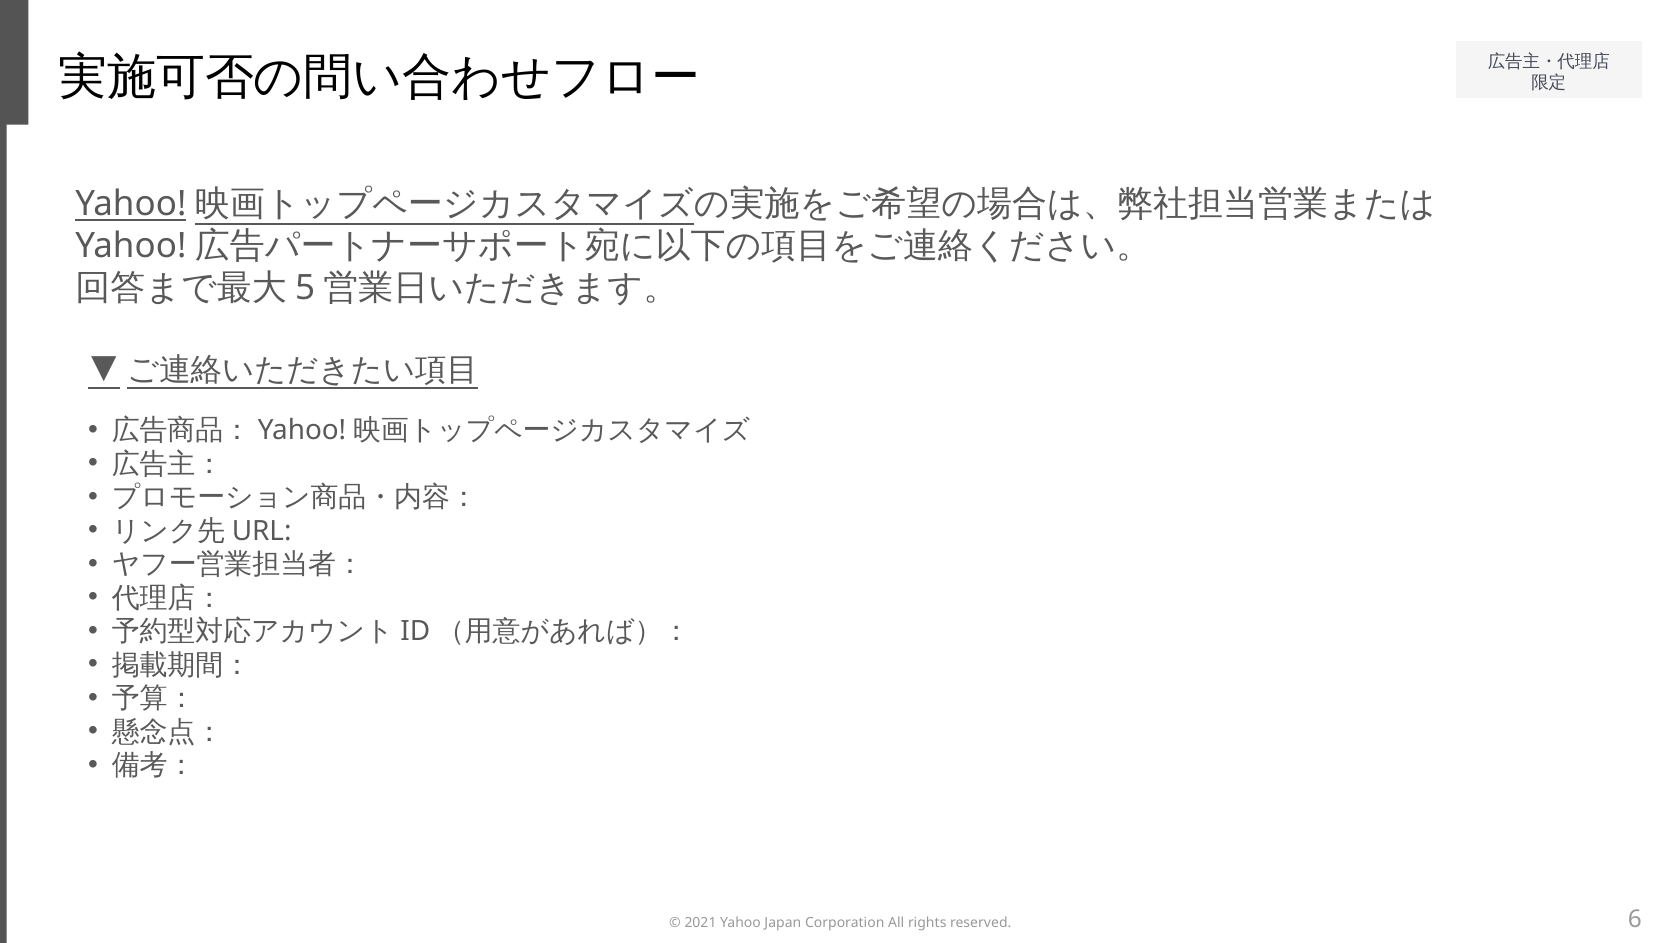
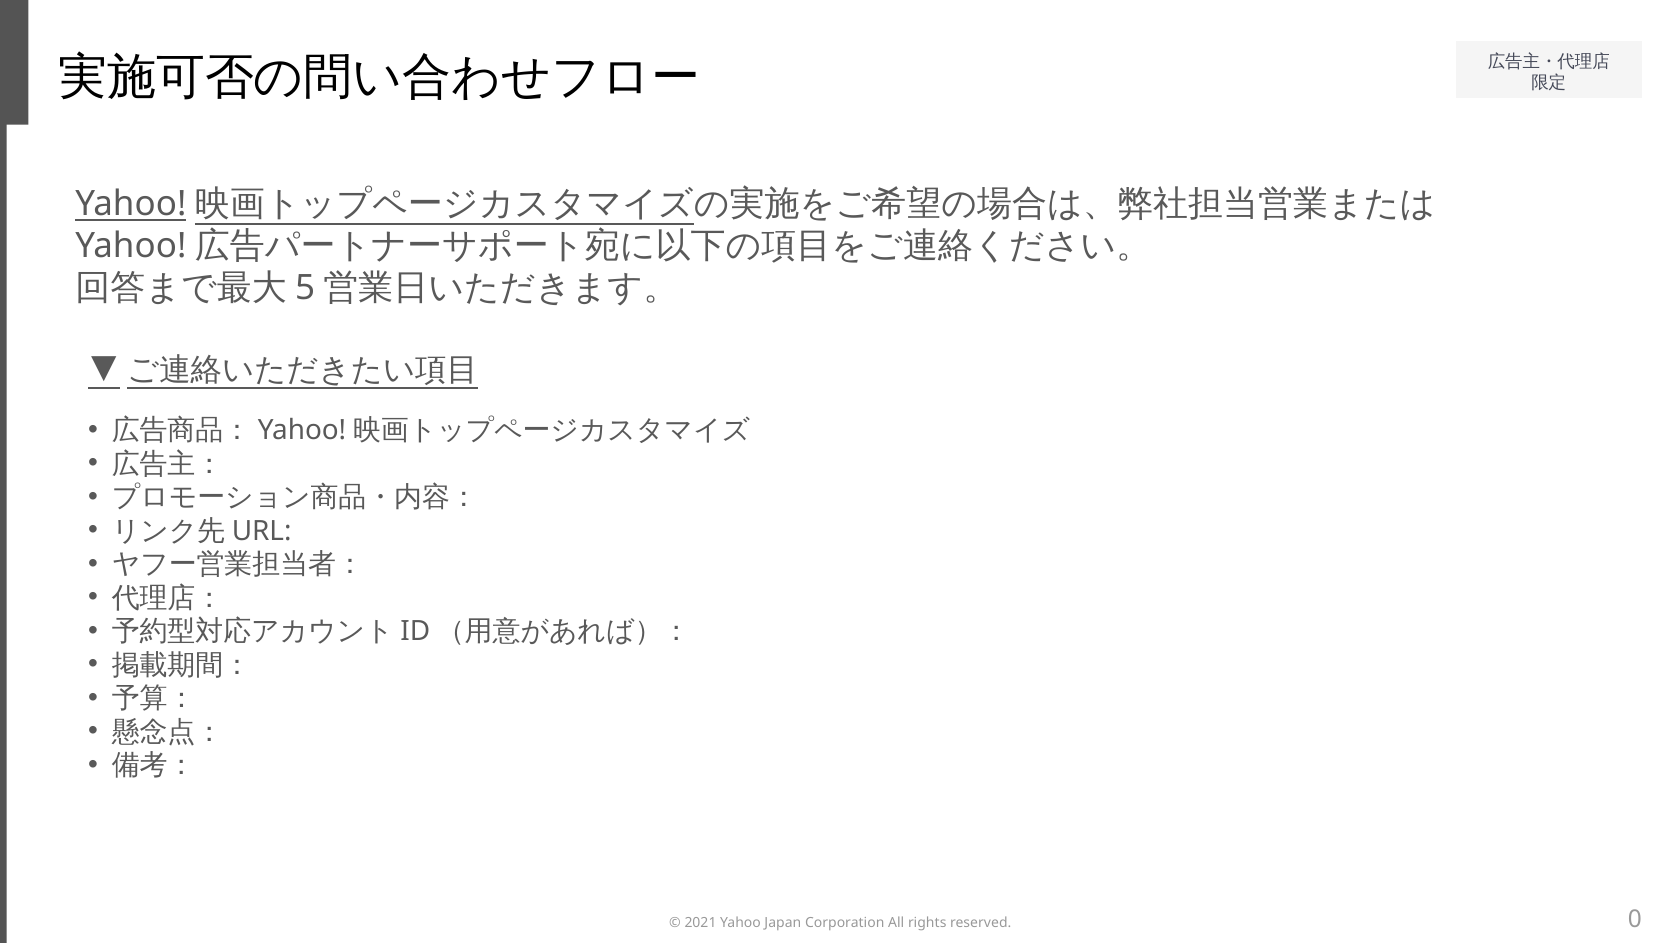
6: 6 -> 0
